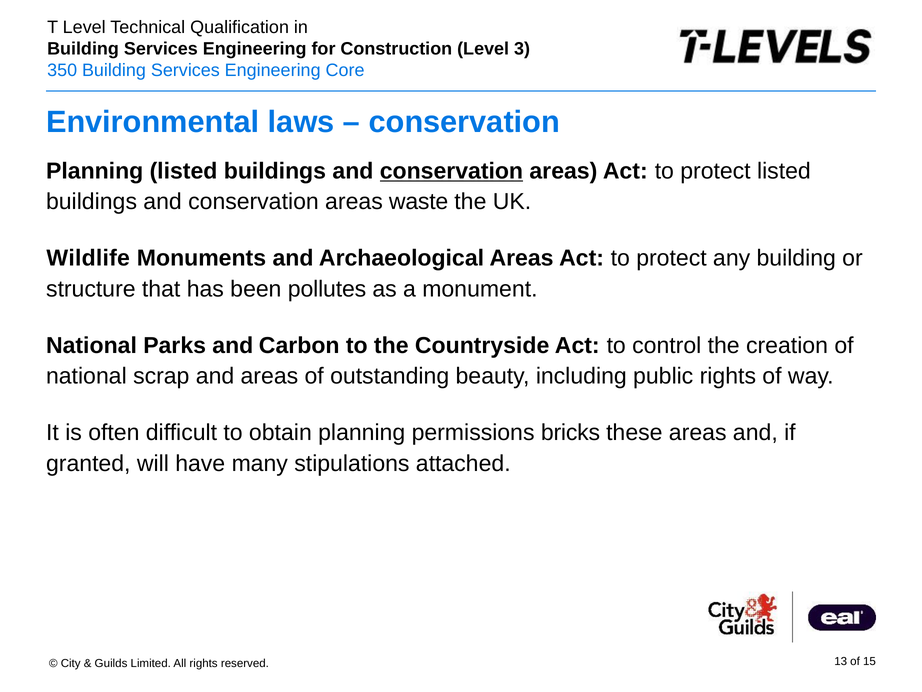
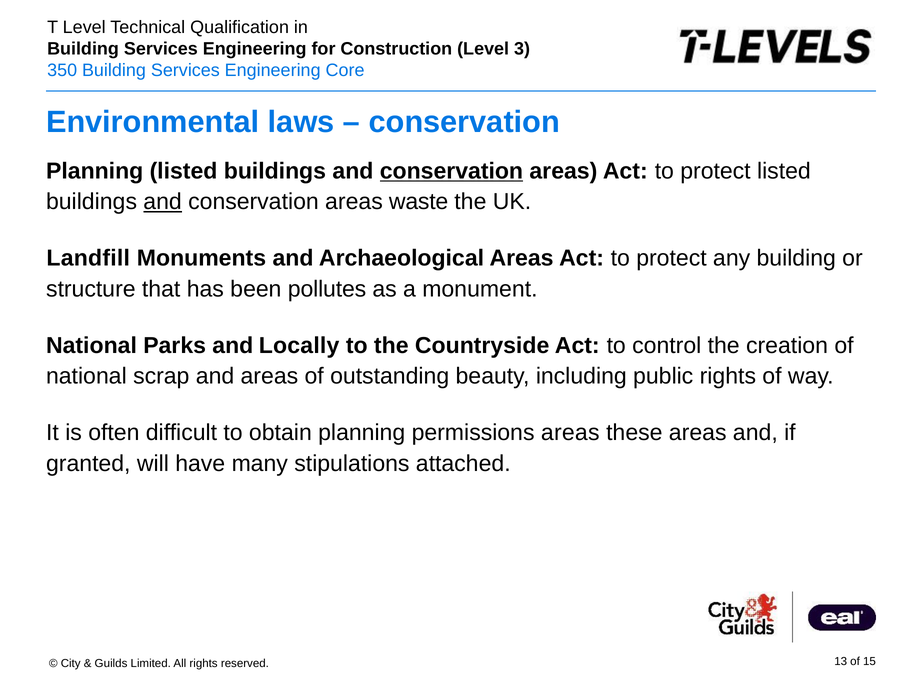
and at (163, 202) underline: none -> present
Wildlife: Wildlife -> Landfill
Carbon: Carbon -> Locally
permissions bricks: bricks -> areas
